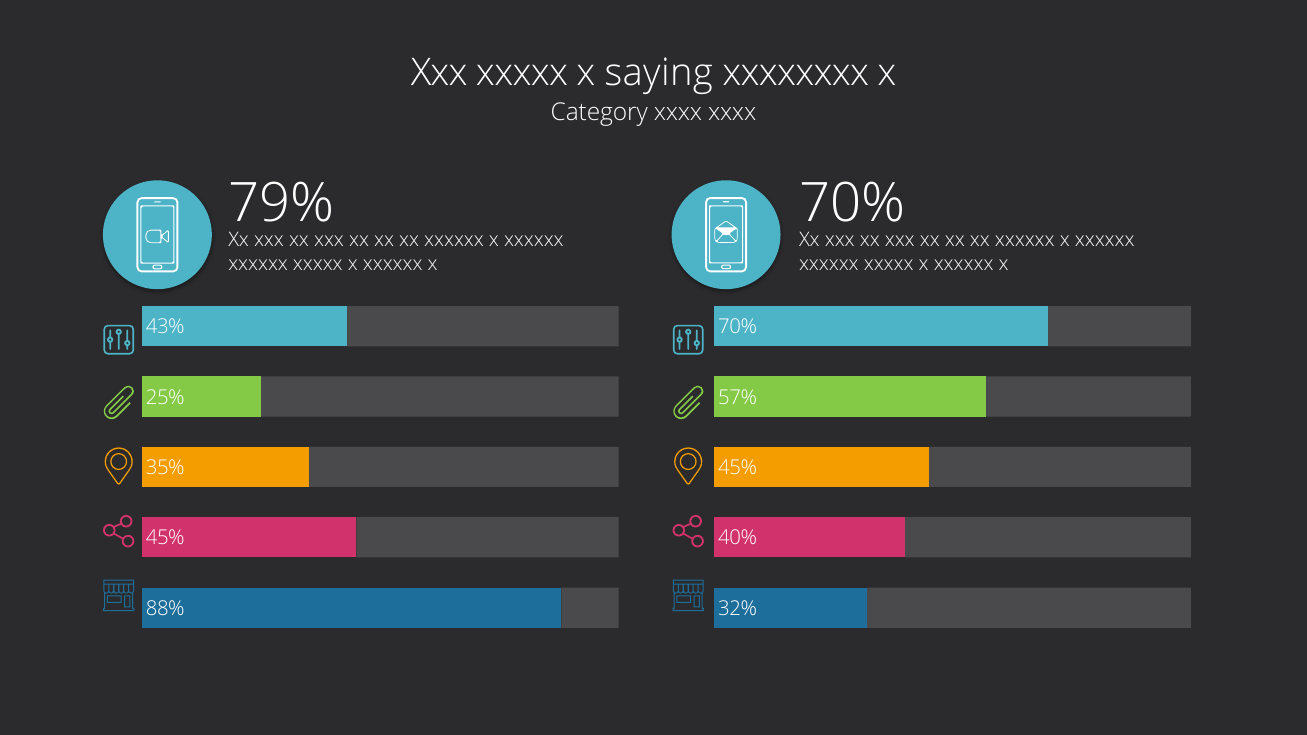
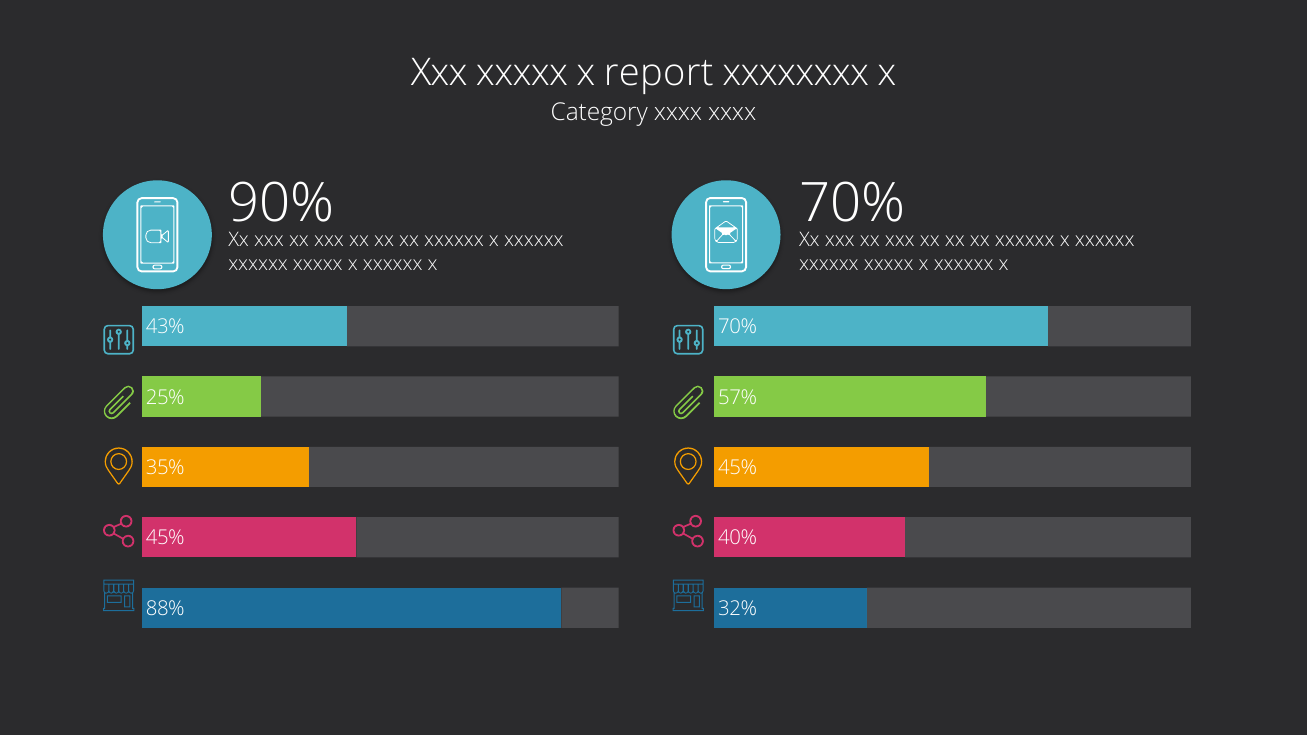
saying: saying -> report
79%: 79% -> 90%
